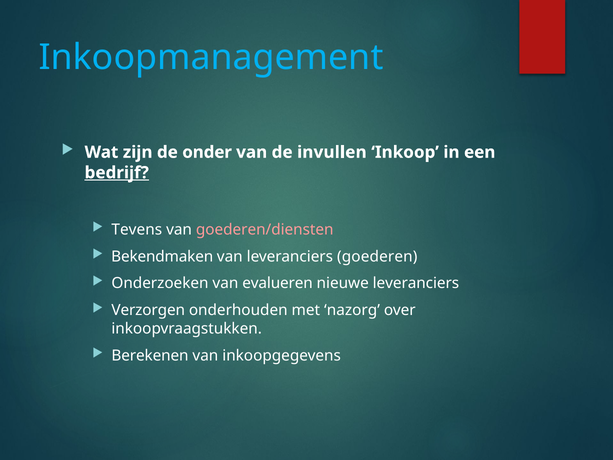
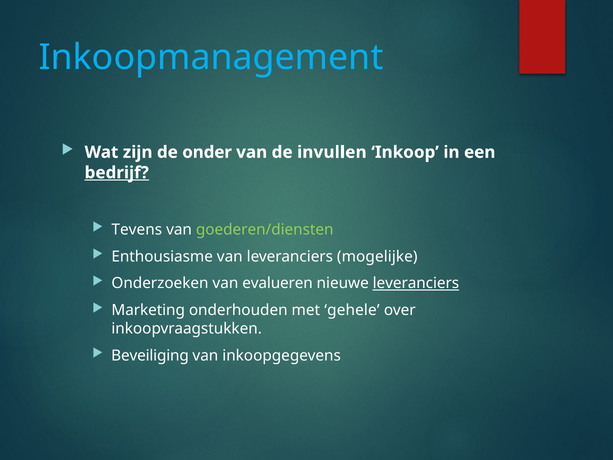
goederen/diensten colour: pink -> light green
Bekendmaken: Bekendmaken -> Enthousiasme
goederen: goederen -> mogelijke
leveranciers at (416, 283) underline: none -> present
Verzorgen: Verzorgen -> Marketing
nazorg: nazorg -> gehele
Berekenen: Berekenen -> Beveiliging
